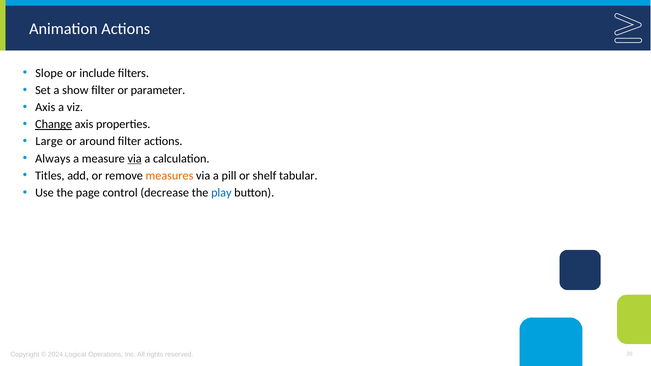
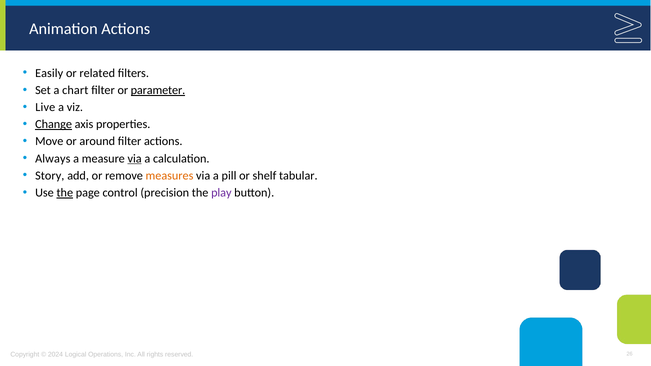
Slope: Slope -> Easily
include: include -> related
show: show -> chart
parameter underline: none -> present
Axis at (45, 107): Axis -> Live
Large: Large -> Move
Titles: Titles -> Story
the at (65, 193) underline: none -> present
decrease: decrease -> precision
play colour: blue -> purple
